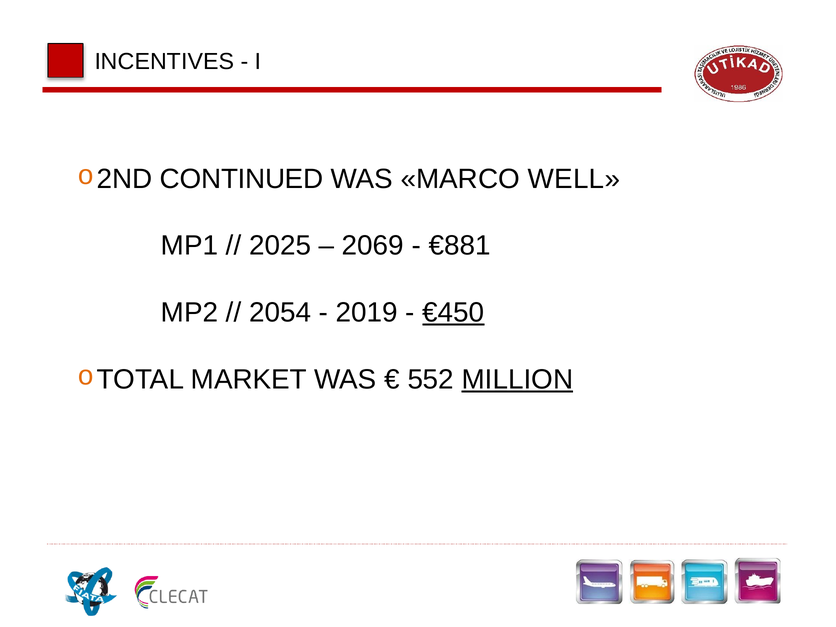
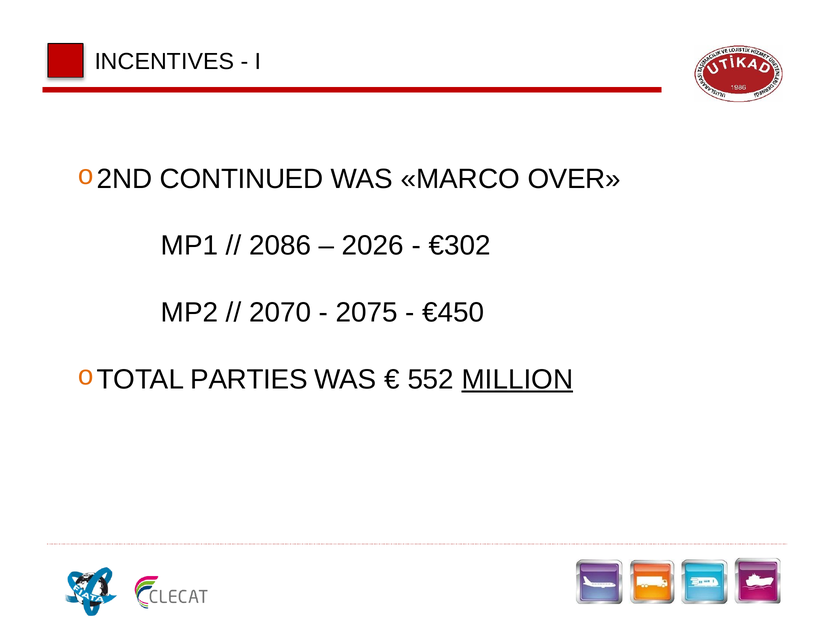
WELL: WELL -> OVER
2025: 2025 -> 2086
2069: 2069 -> 2026
€881: €881 -> €302
2054: 2054 -> 2070
2019: 2019 -> 2075
€450 underline: present -> none
MARKET: MARKET -> PARTIES
